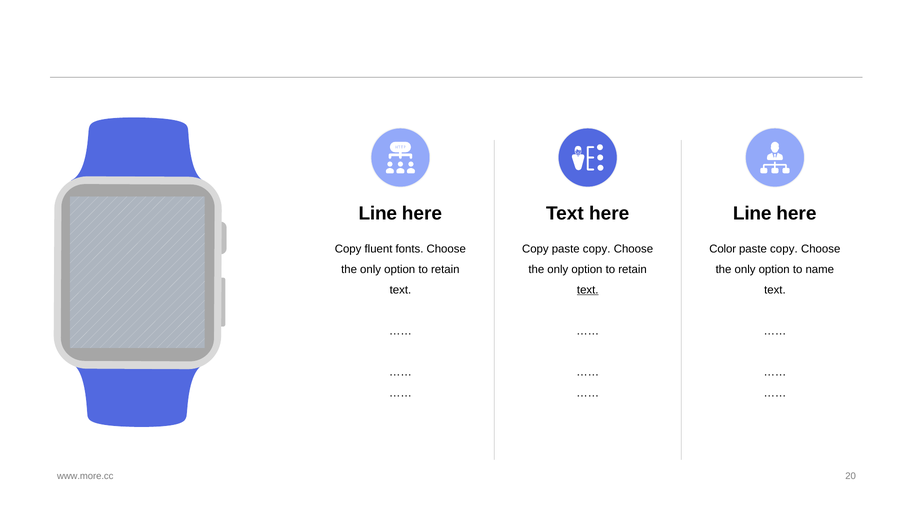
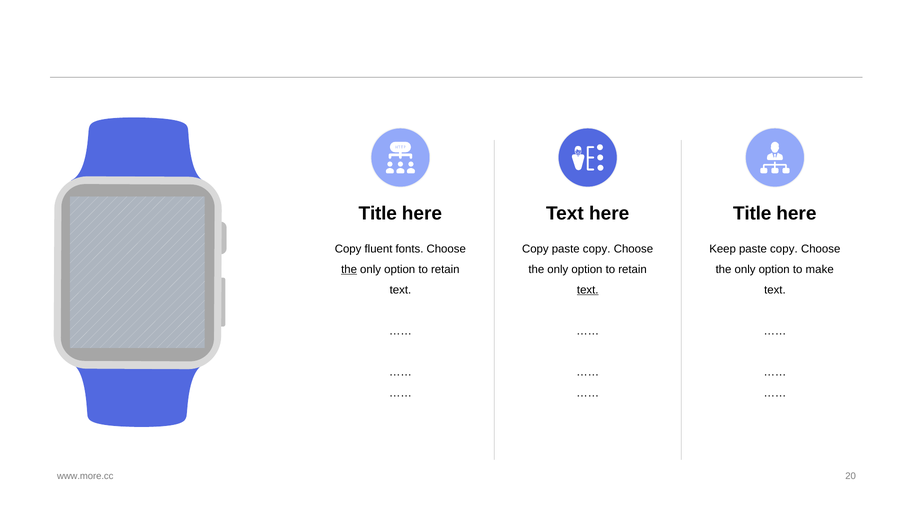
Line at (378, 213): Line -> Title
Line at (752, 213): Line -> Title
Color: Color -> Keep
the at (349, 269) underline: none -> present
name: name -> make
